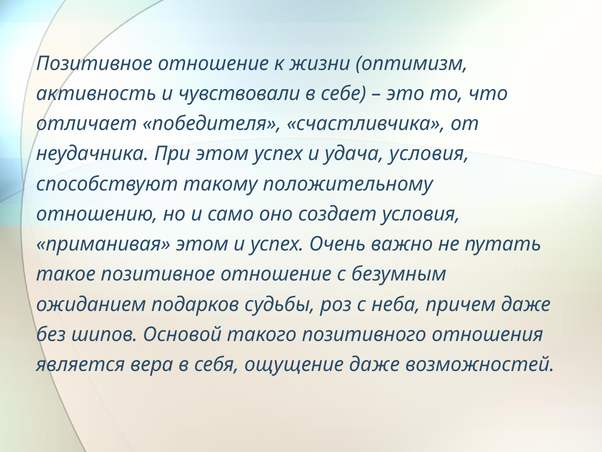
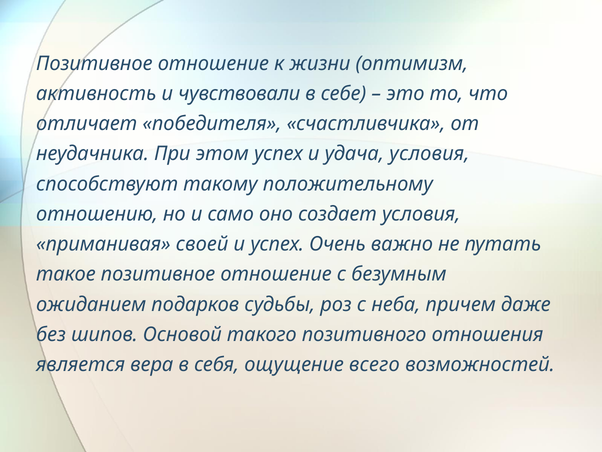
приманивая этом: этом -> своей
ощущение даже: даже -> всего
